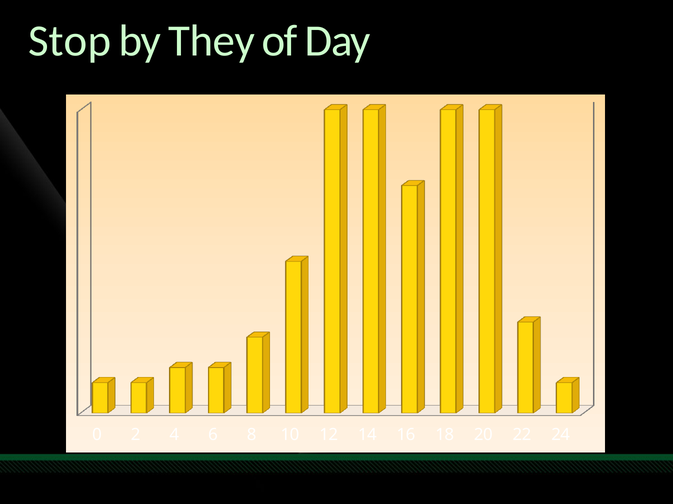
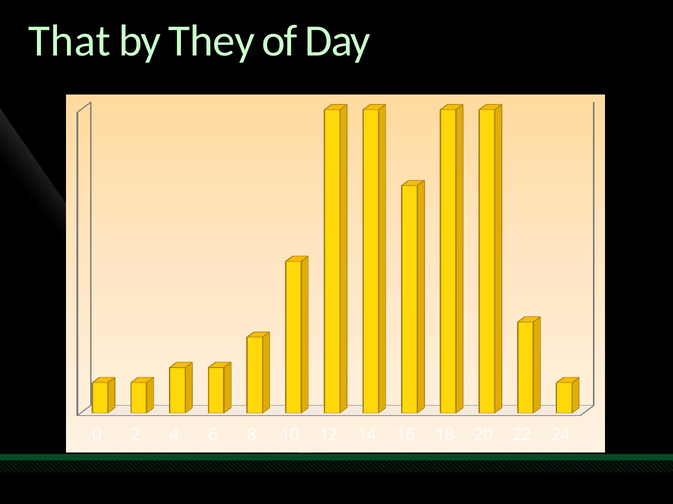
Stop: Stop -> That
